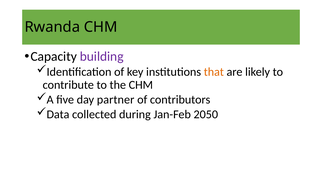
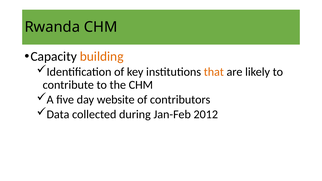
building colour: purple -> orange
partner: partner -> website
2050: 2050 -> 2012
